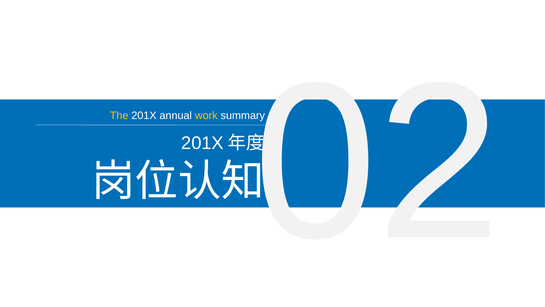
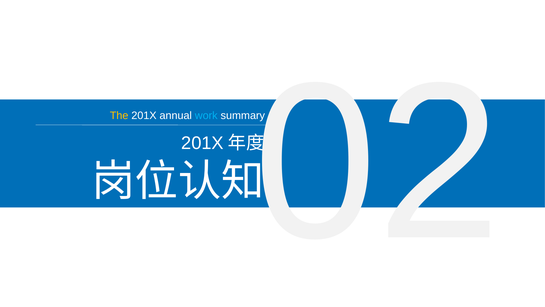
work colour: yellow -> light blue
